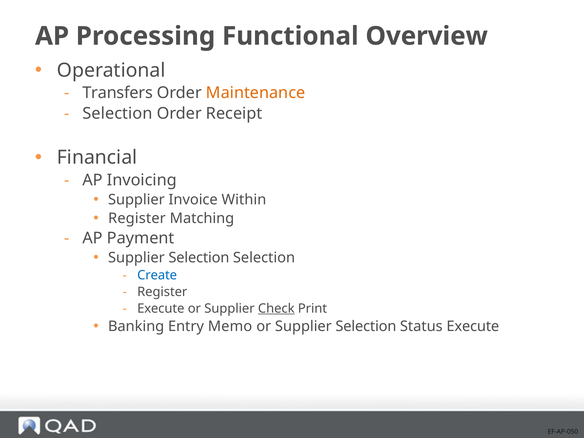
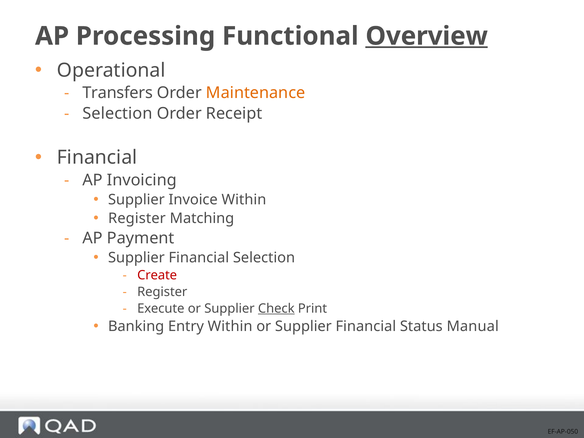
Overview underline: none -> present
Selection at (199, 258): Selection -> Financial
Create colour: blue -> red
Entry Memo: Memo -> Within
or Supplier Selection: Selection -> Financial
Status Execute: Execute -> Manual
